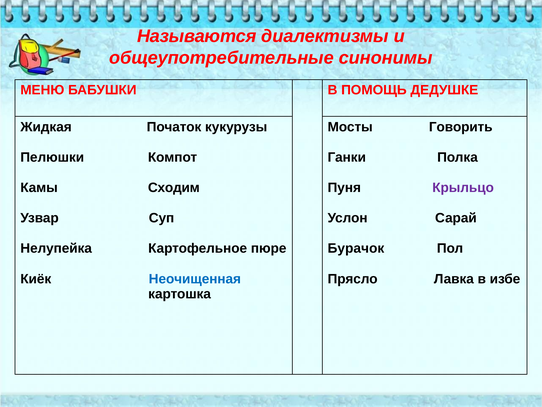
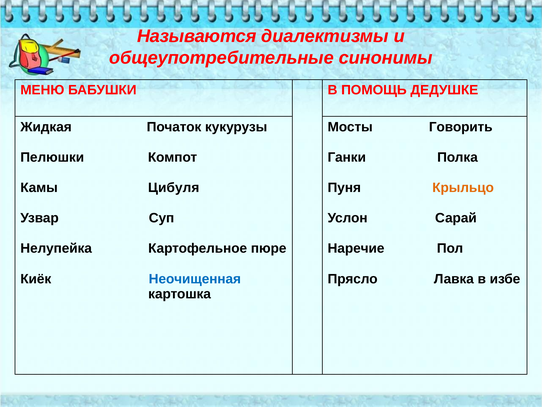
Сходим: Сходим -> Цибуля
Крыльцо colour: purple -> orange
Бурачок: Бурачок -> Наречие
